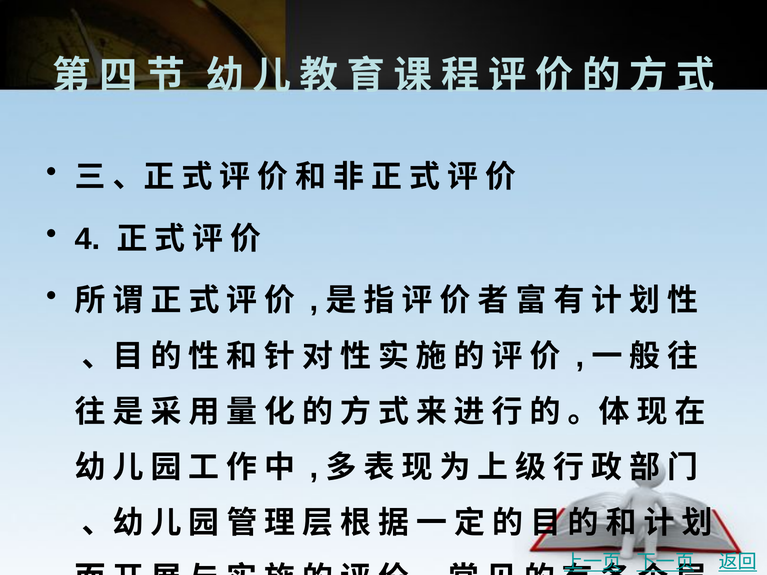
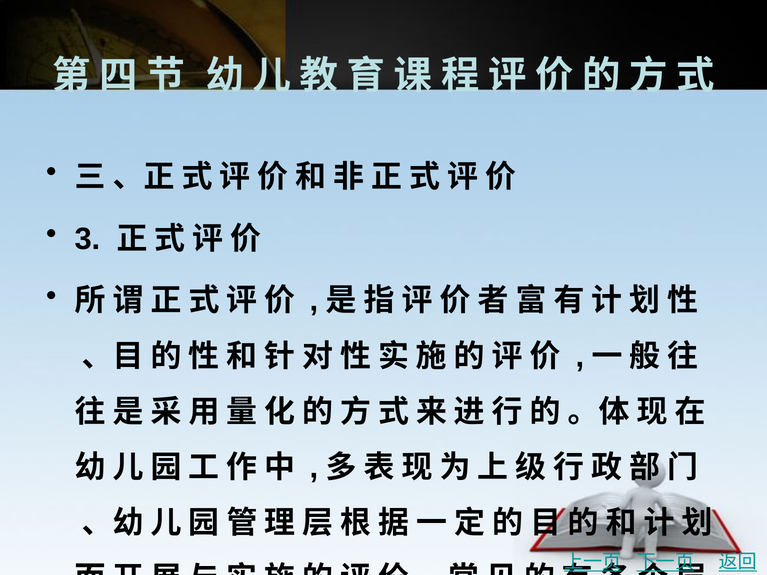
4: 4 -> 3
